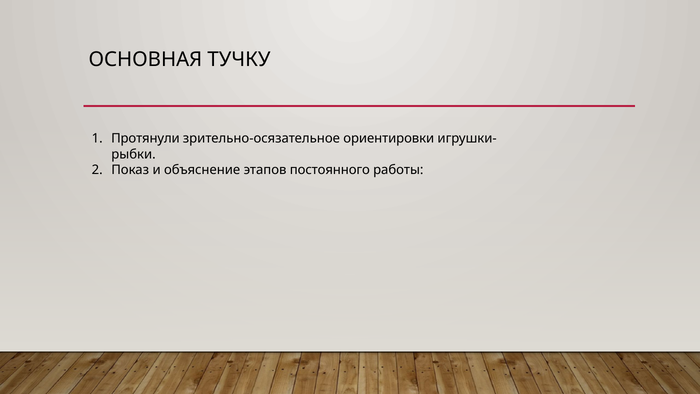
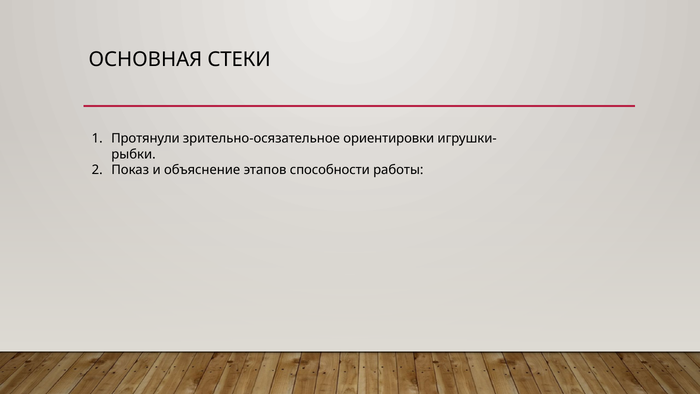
ТУЧКУ: ТУЧКУ -> СТЕКИ
постоянного: постоянного -> способности
